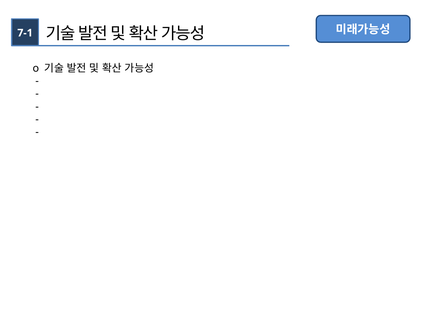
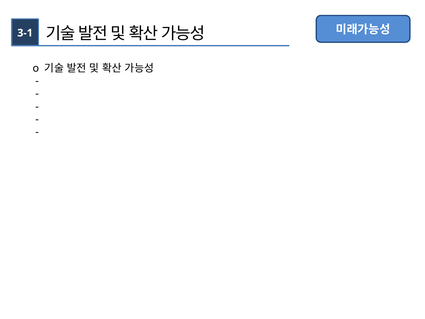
7-1: 7-1 -> 3-1
